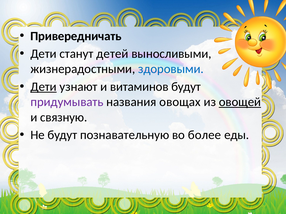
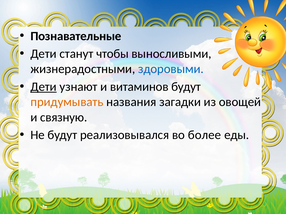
Привередничать: Привередничать -> Познавательные
детей: детей -> чтобы
придумывать colour: purple -> orange
овощах: овощах -> загадки
овощей underline: present -> none
познавательную: познавательную -> реализовывался
